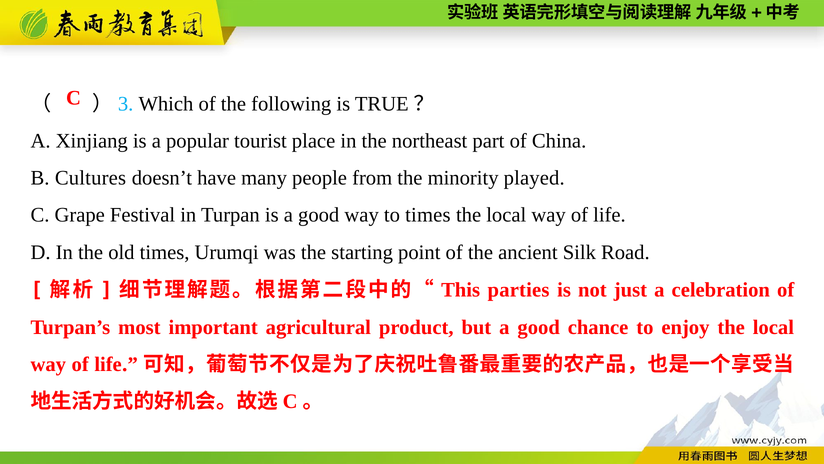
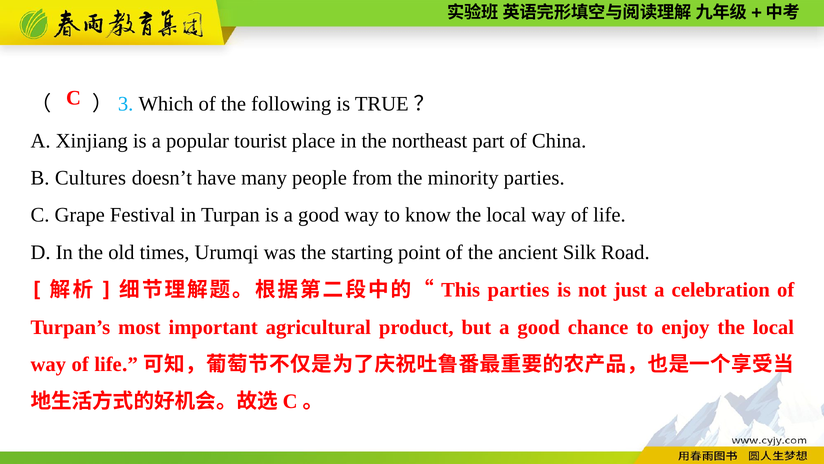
minority played: played -> parties
to times: times -> know
